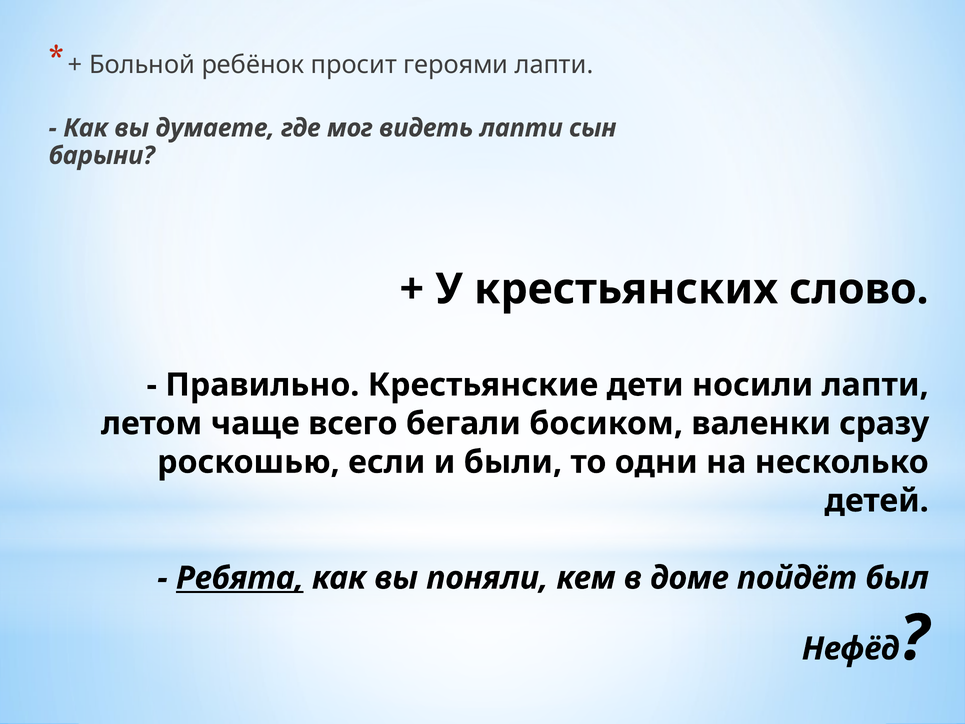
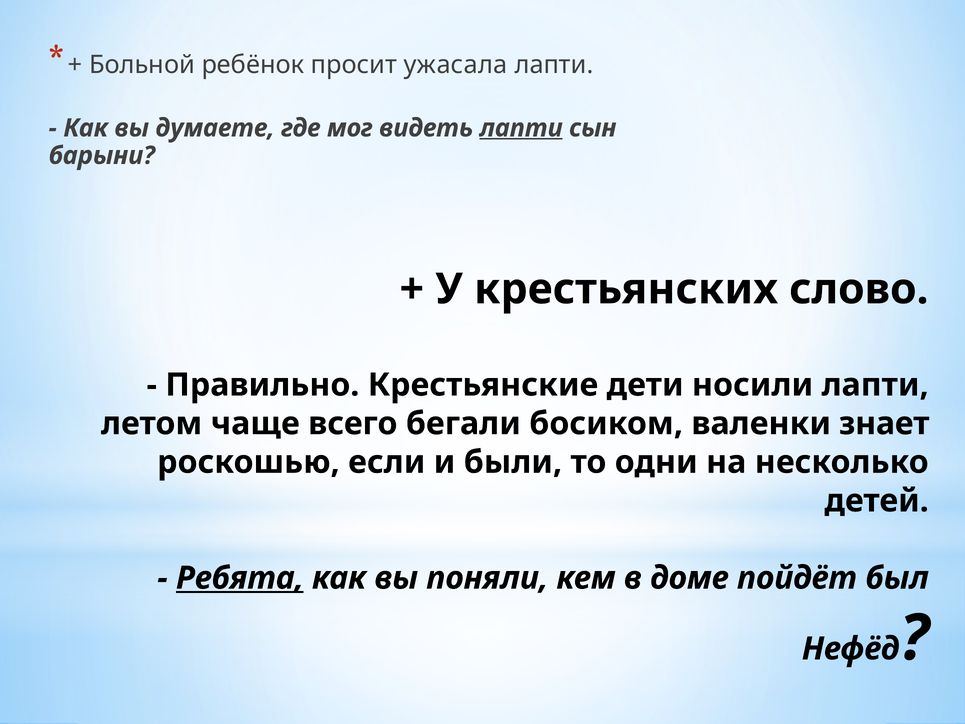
героями: героями -> ужасала
лапти at (521, 128) underline: none -> present
сразу: сразу -> знает
